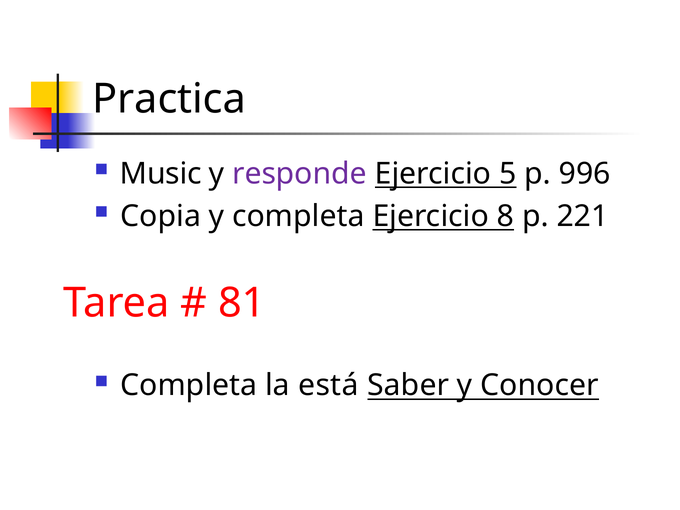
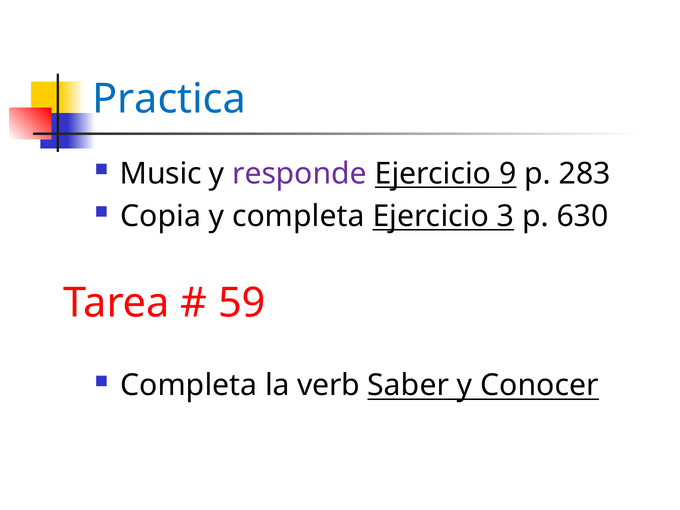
Practica colour: black -> blue
5: 5 -> 9
996: 996 -> 283
8: 8 -> 3
221: 221 -> 630
81: 81 -> 59
está: está -> verb
